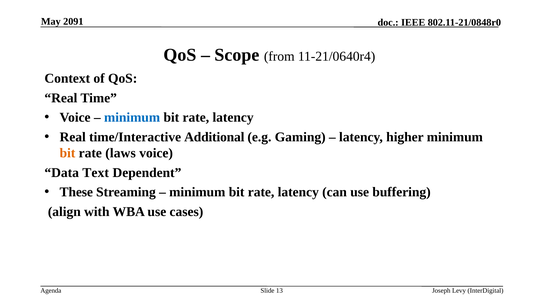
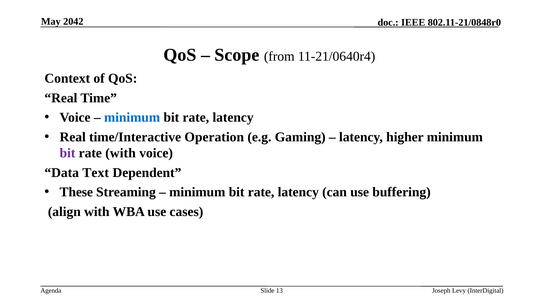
2091: 2091 -> 2042
Additional: Additional -> Operation
bit at (68, 153) colour: orange -> purple
rate laws: laws -> with
